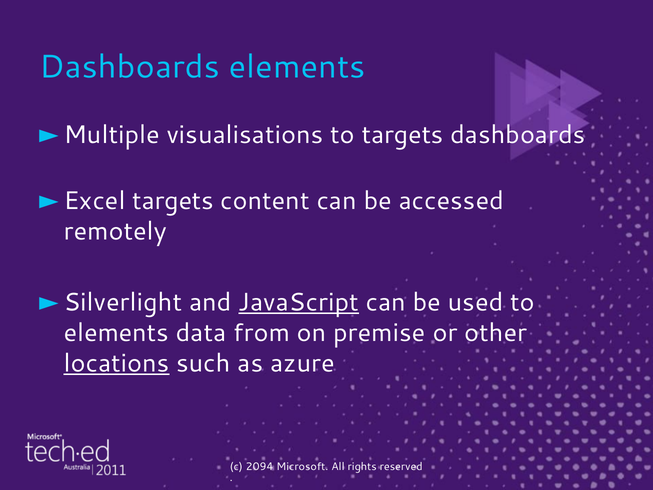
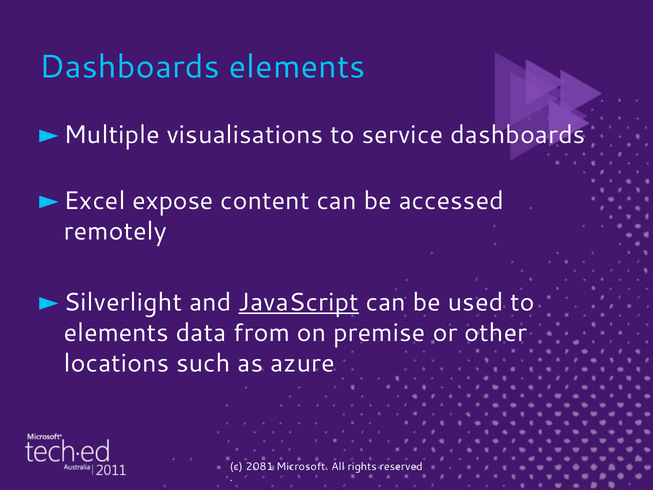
to targets: targets -> service
targets at (173, 201): targets -> expose
locations underline: present -> none
2094: 2094 -> 2081
